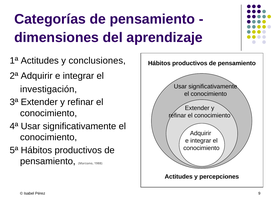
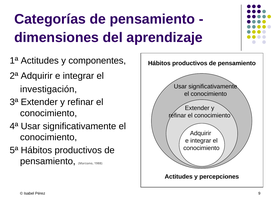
conclusiones: conclusiones -> componentes
